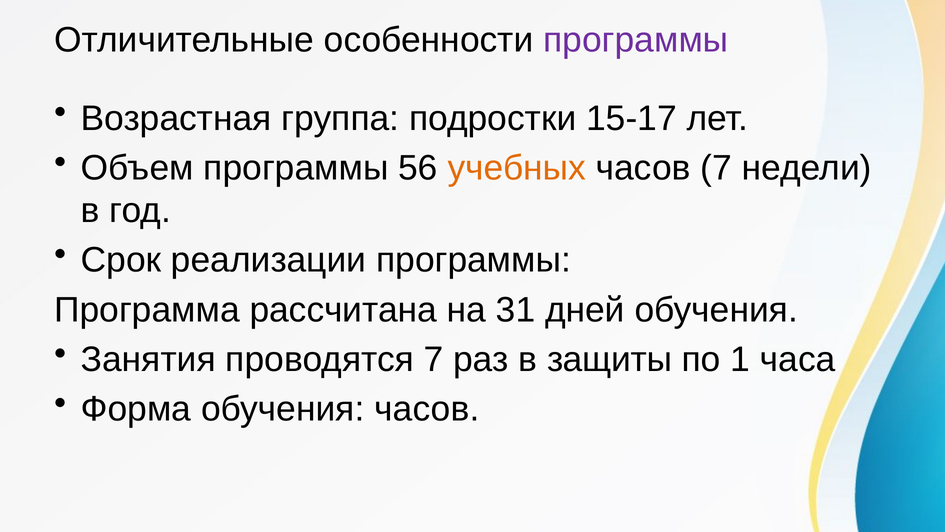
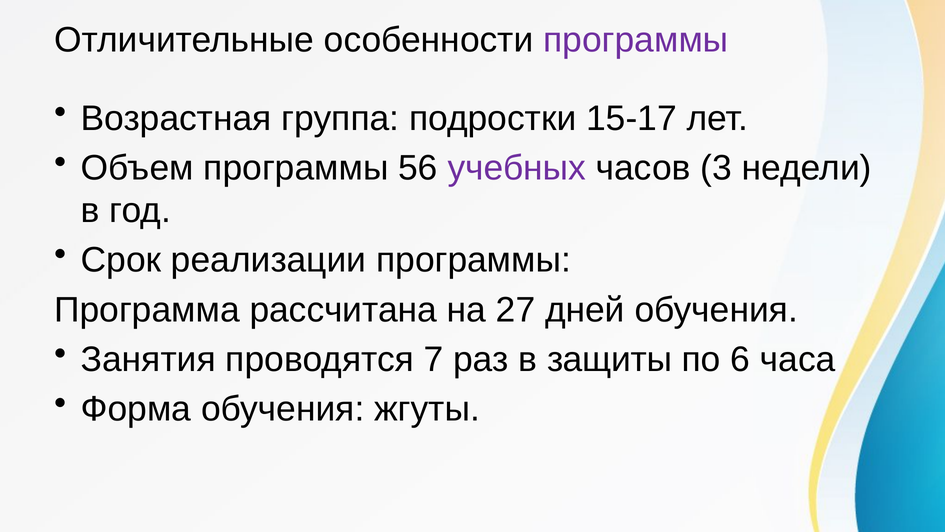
учебных colour: orange -> purple
часов 7: 7 -> 3
31: 31 -> 27
1: 1 -> 6
обучения часов: часов -> жгуты
